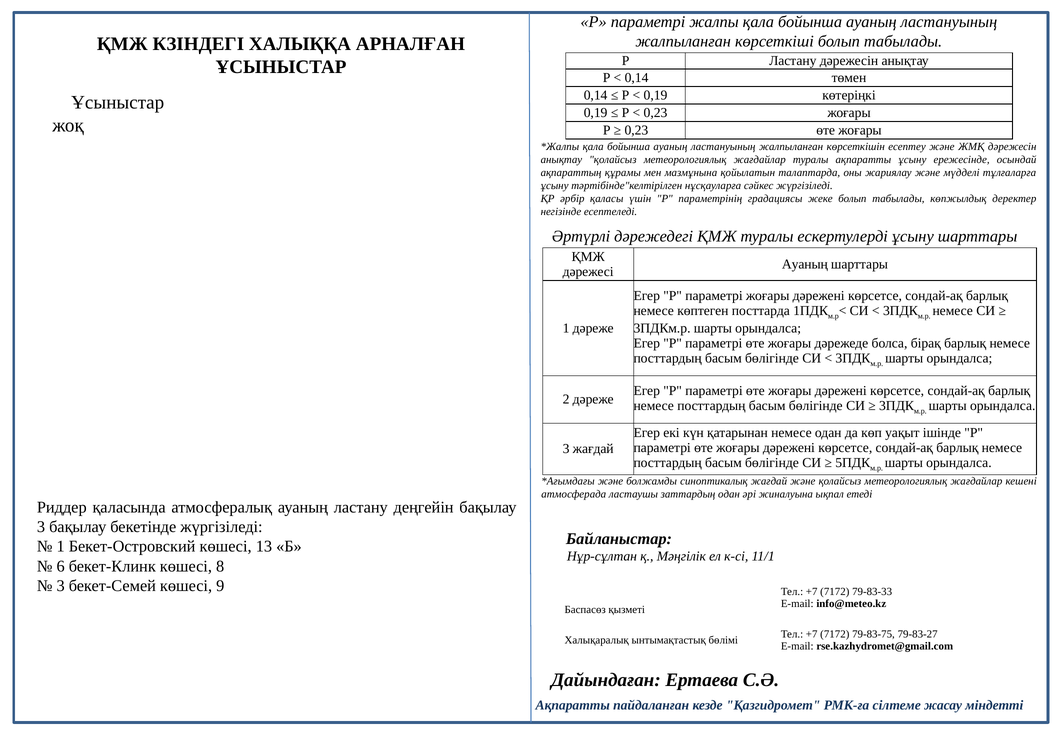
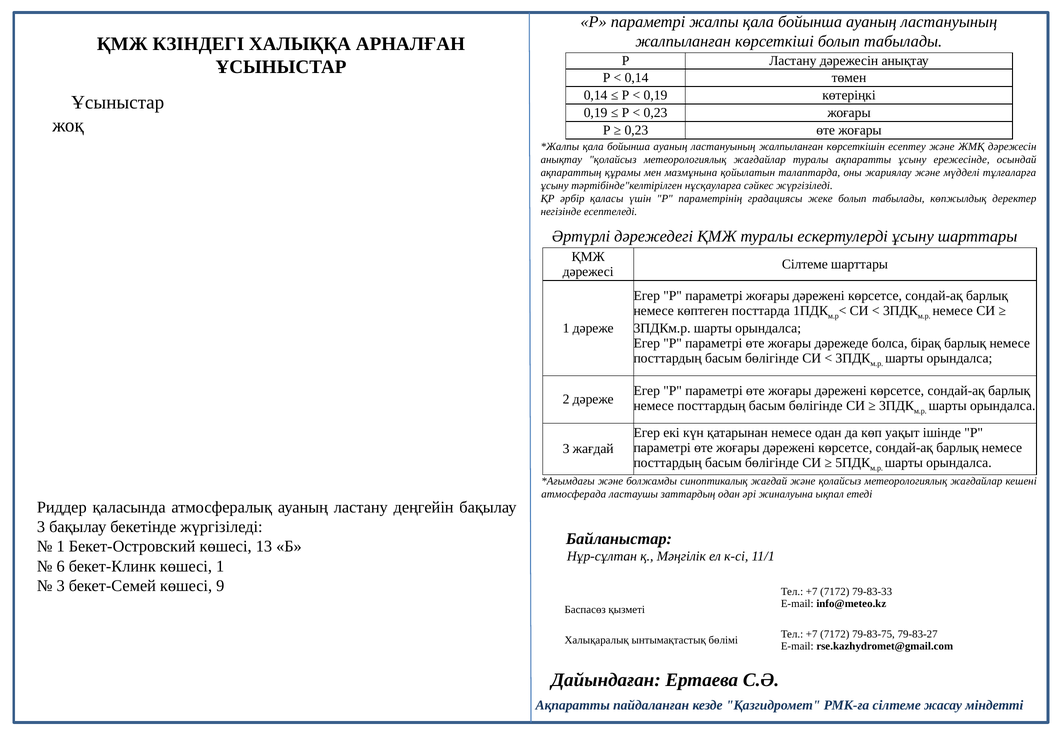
Ауаның at (805, 264): Ауаның -> Сілтеме
көшесі 8: 8 -> 1
